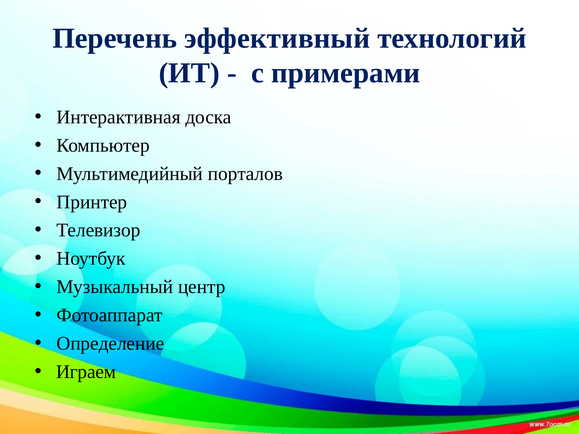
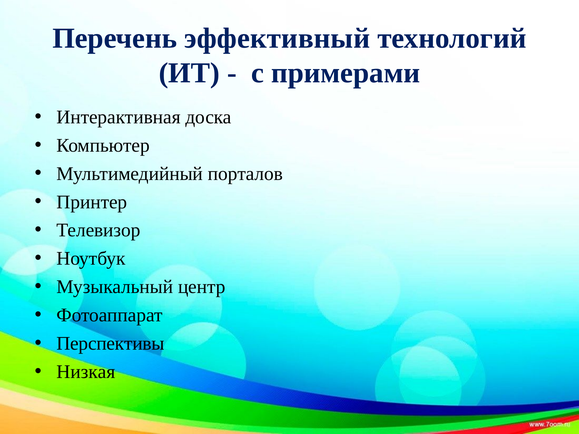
Определение: Определение -> Перспективы
Играем: Играем -> Низкая
